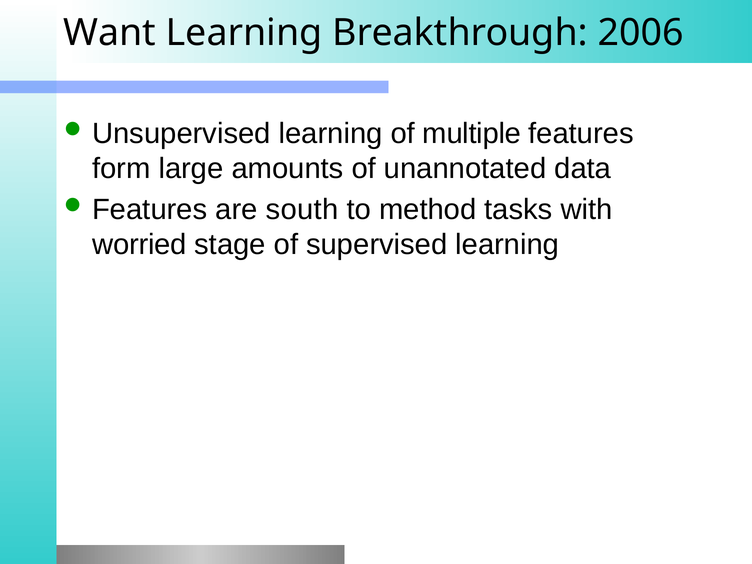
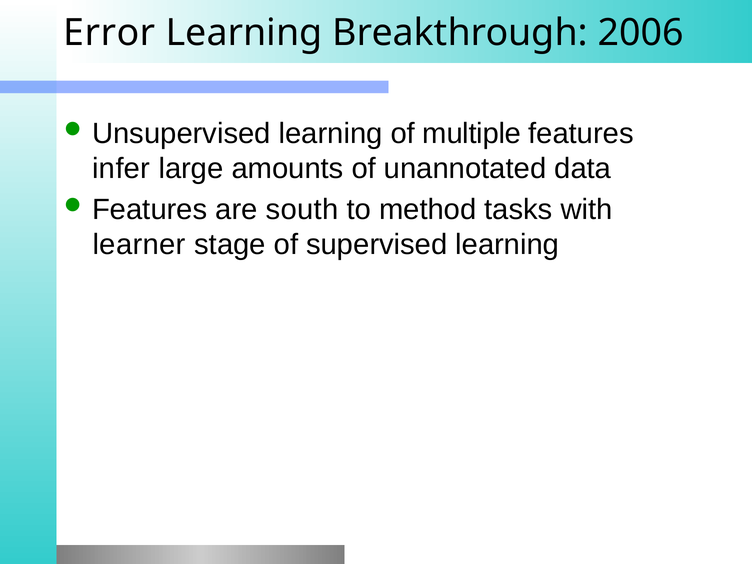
Want: Want -> Error
form: form -> infer
worried: worried -> learner
